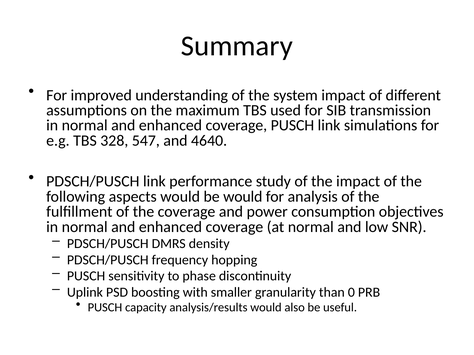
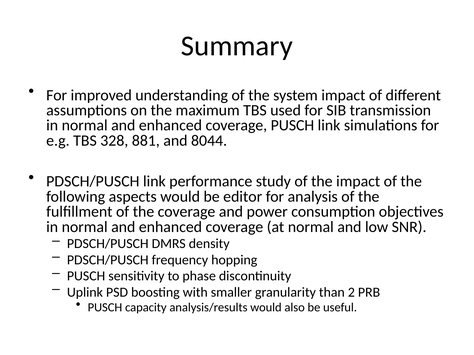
547: 547 -> 881
4640: 4640 -> 8044
be would: would -> editor
0: 0 -> 2
